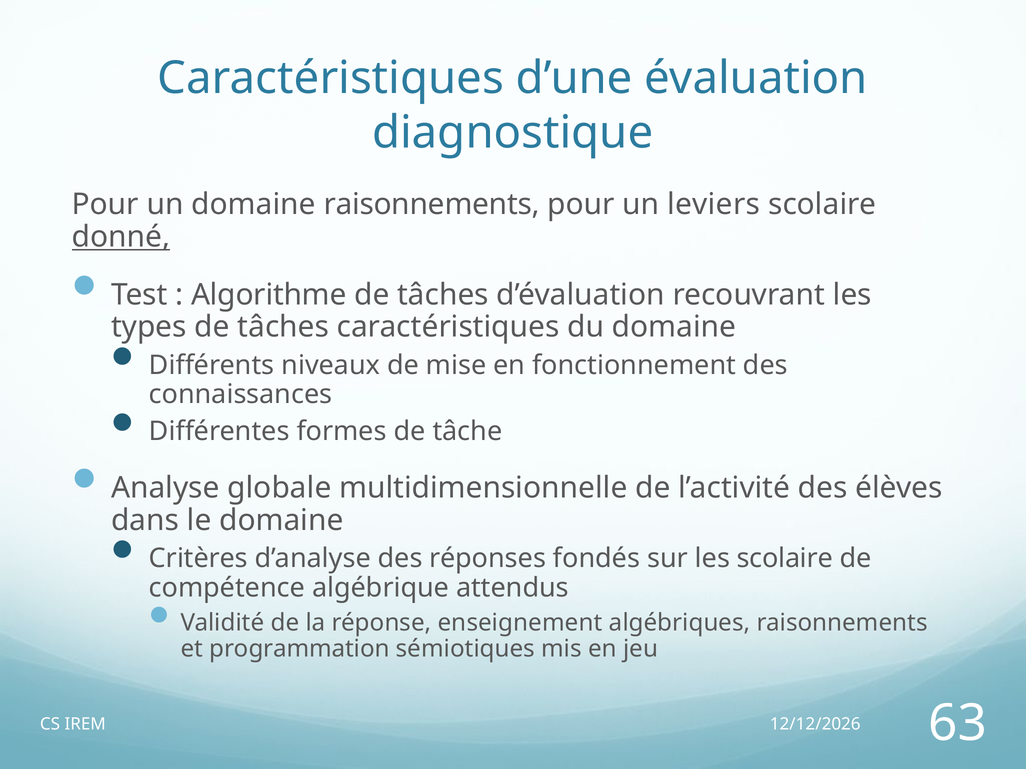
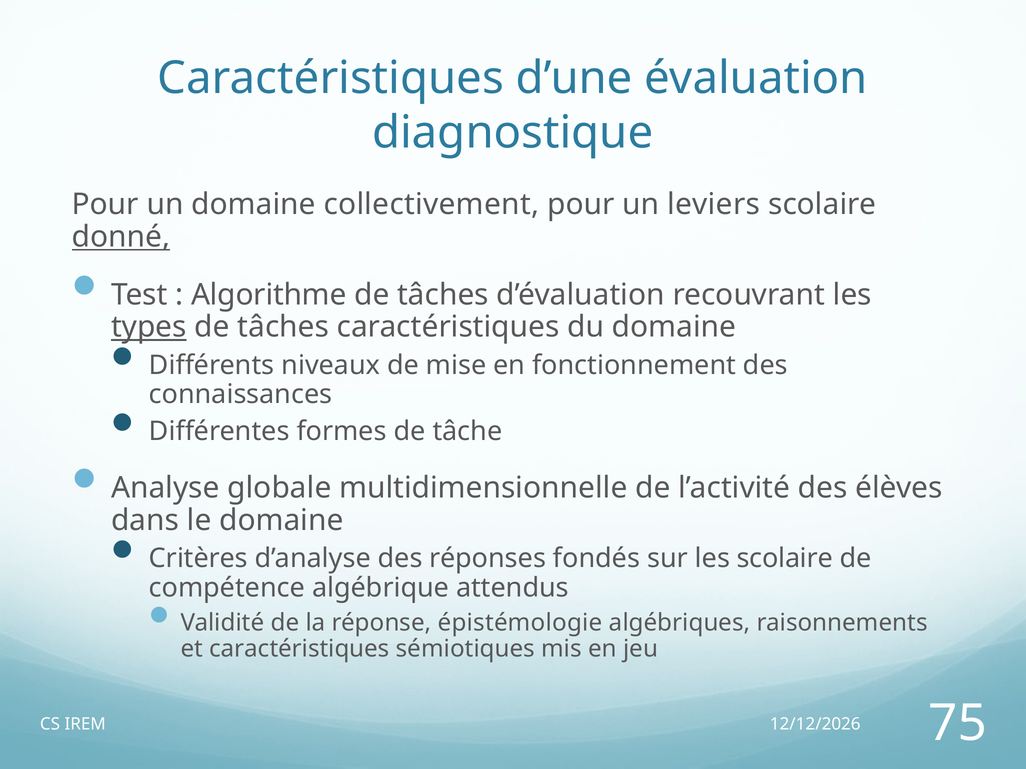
domaine raisonnements: raisonnements -> collectivement
types underline: none -> present
enseignement: enseignement -> épistémologie
et programmation: programmation -> caractéristiques
63: 63 -> 75
